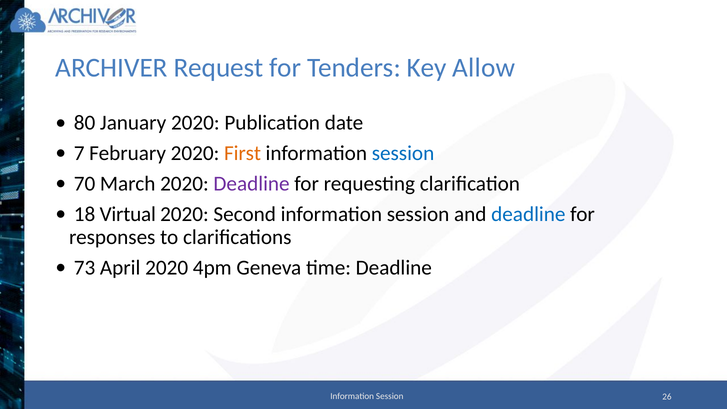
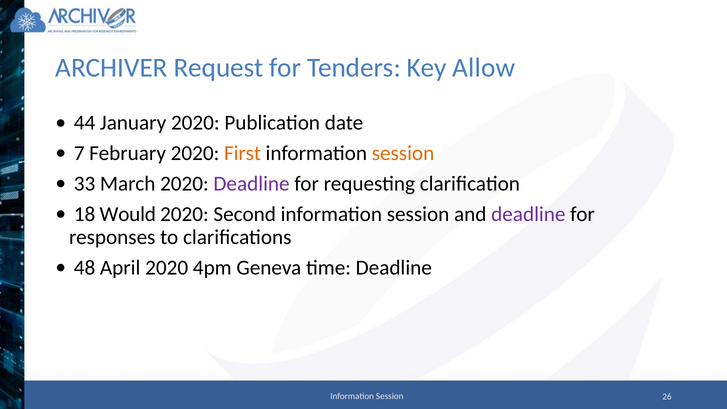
80: 80 -> 44
session at (403, 153) colour: blue -> orange
70: 70 -> 33
Virtual: Virtual -> Would
deadline at (528, 214) colour: blue -> purple
73: 73 -> 48
